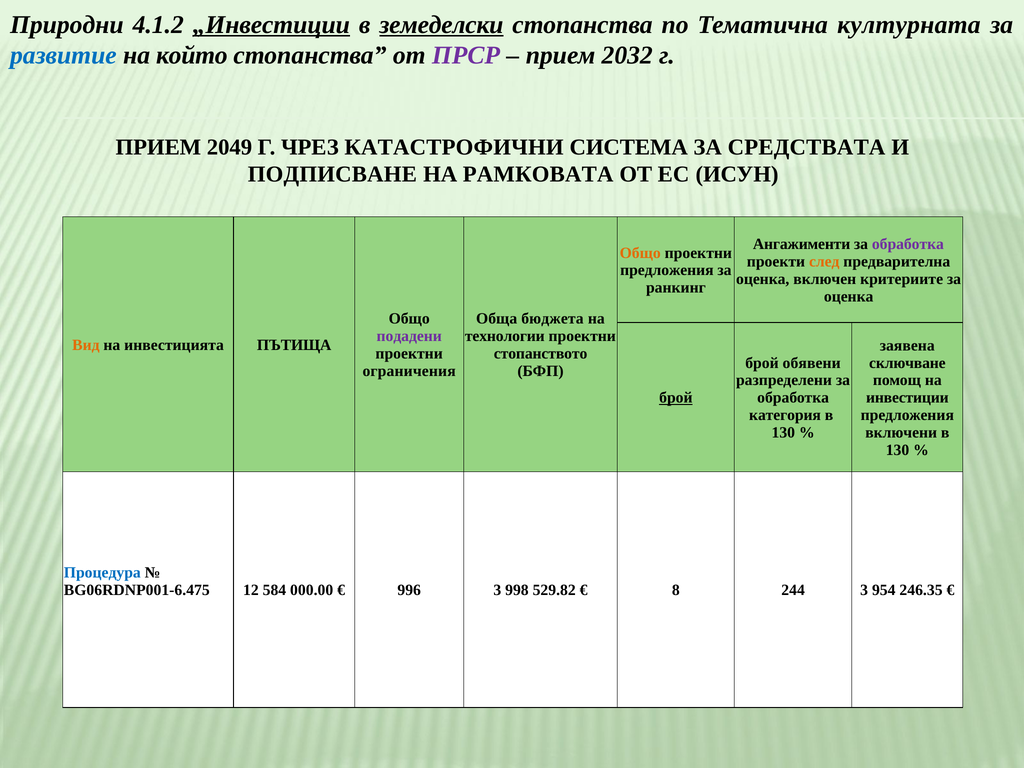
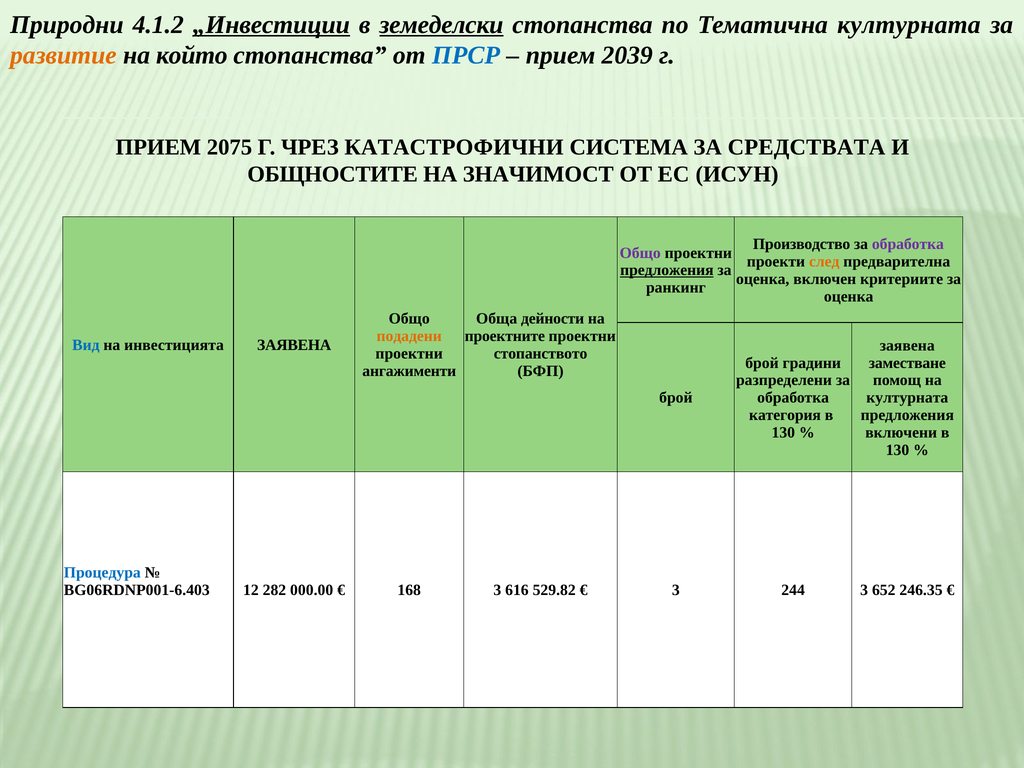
развитие colour: blue -> orange
ПРСР colour: purple -> blue
2032: 2032 -> 2039
2049: 2049 -> 2075
ПОДПИСВАНЕ: ПОДПИСВАНЕ -> ОБЩНОСТИТЕ
РАМКОВАТА: РАМКОВАТА -> ЗНАЧИМОСТ
Ангажименти: Ангажименти -> Производство
Общо at (640, 253) colour: orange -> purple
предложения at (667, 270) underline: none -> present
бюджета: бюджета -> дейности
подадени colour: purple -> orange
технологии: технологии -> проектните
Вид colour: orange -> blue
инвестицията ПЪТИЩА: ПЪТИЩА -> ЗАЯВЕНА
обявени: обявени -> градини
сключване: сключване -> заместване
ограничения: ограничения -> ангажименти
брой at (676, 398) underline: present -> none
инвестиции at (907, 398): инвестиции -> културната
BG06RDNP001-6.475: BG06RDNP001-6.475 -> BG06RDNP001-6.403
584: 584 -> 282
996: 996 -> 168
998: 998 -> 616
8 at (676, 590): 8 -> 3
954: 954 -> 652
